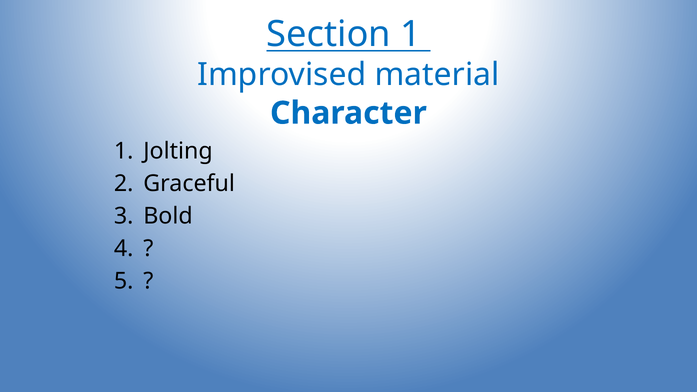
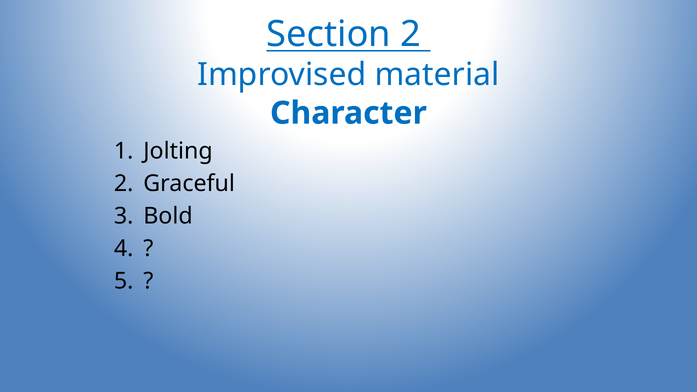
Section 1: 1 -> 2
